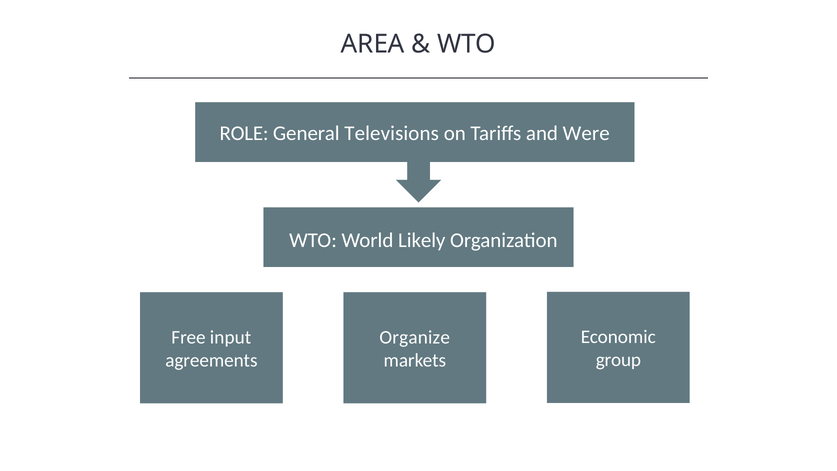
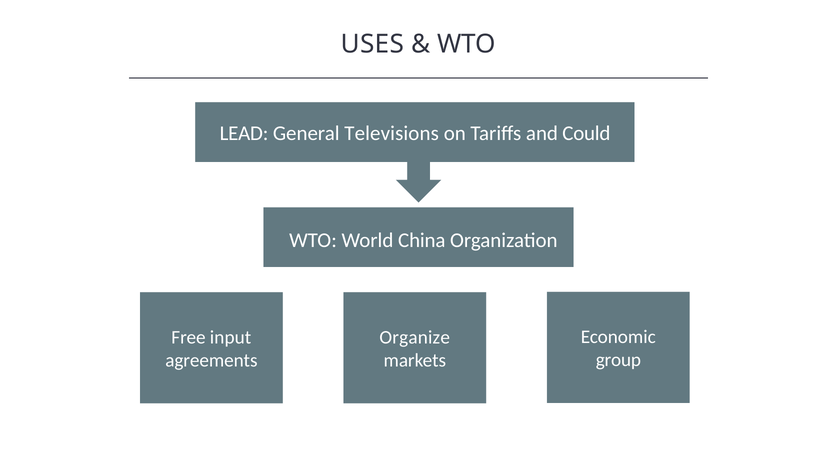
AREA: AREA -> USES
ROLE: ROLE -> LEAD
Were: Were -> Could
Likely: Likely -> China
